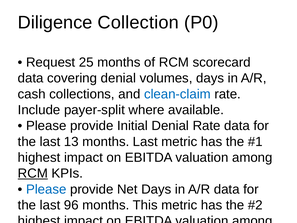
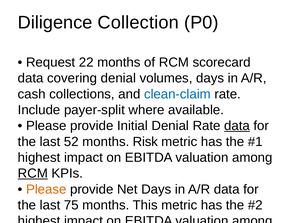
25: 25 -> 22
data at (237, 126) underline: none -> present
13: 13 -> 52
months Last: Last -> Risk
Please at (46, 189) colour: blue -> orange
96: 96 -> 75
